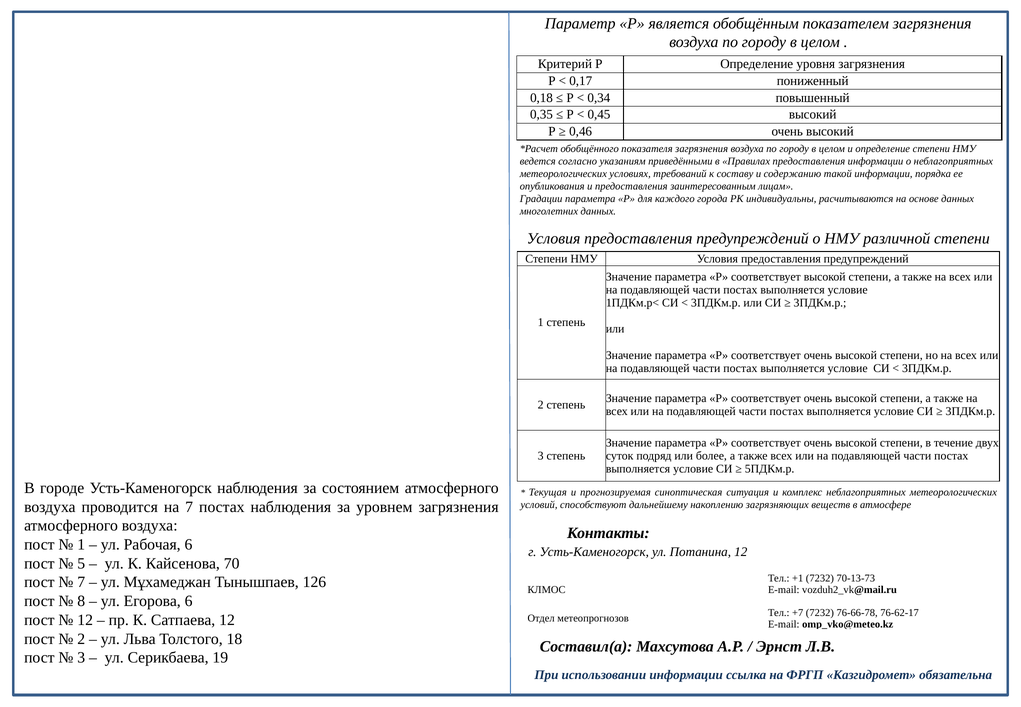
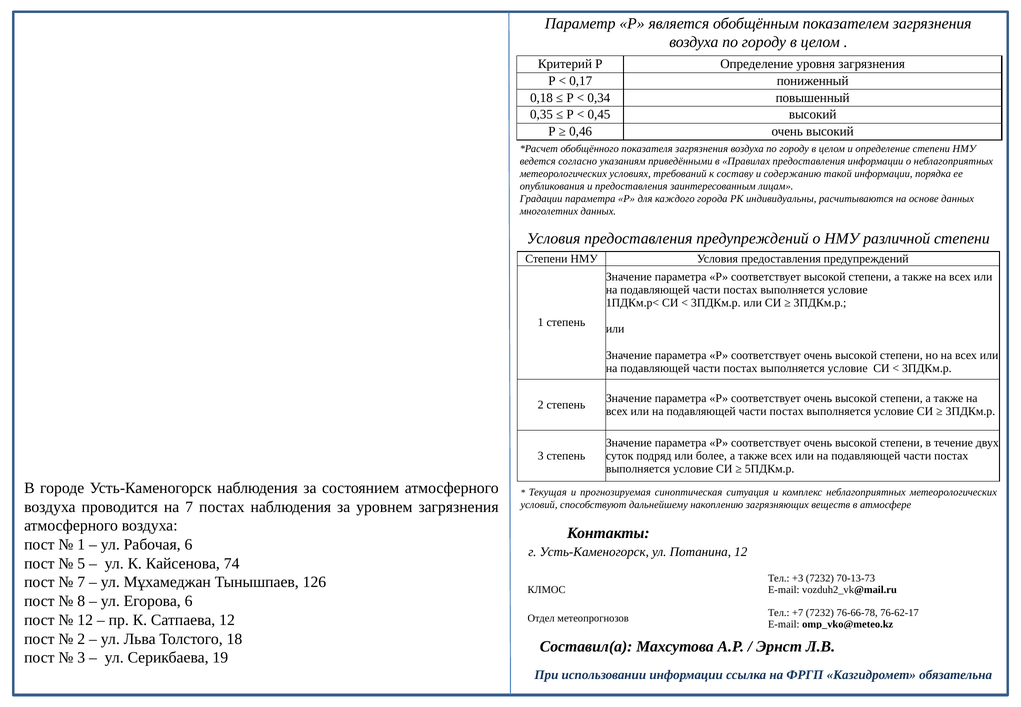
70: 70 -> 74
+1: +1 -> +3
